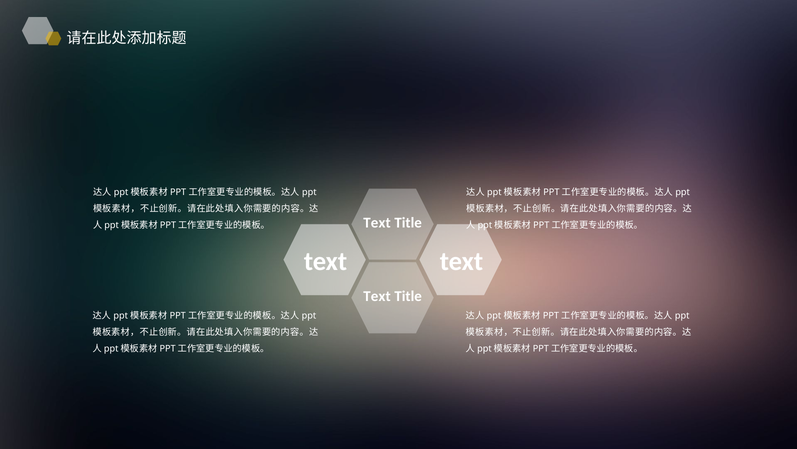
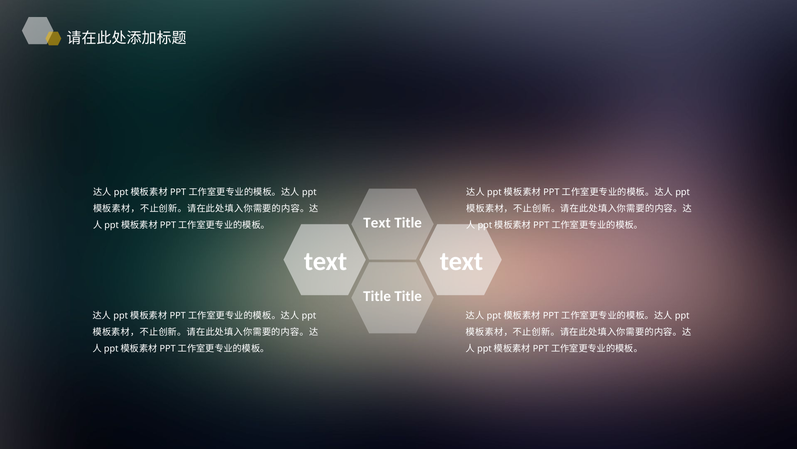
Text at (377, 296): Text -> Title
